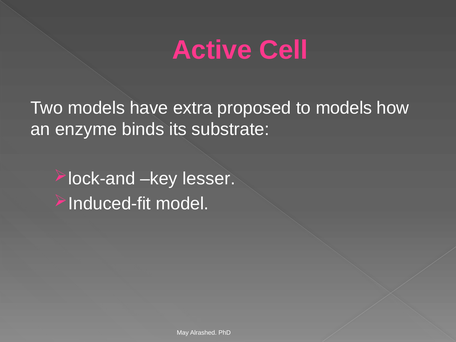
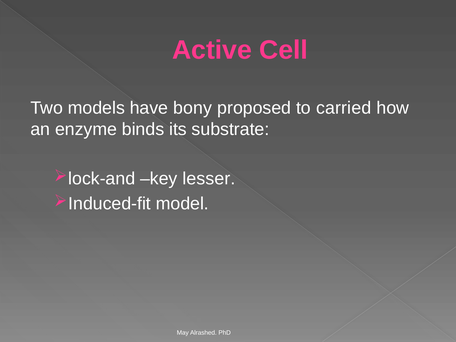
extra: extra -> bony
to models: models -> carried
